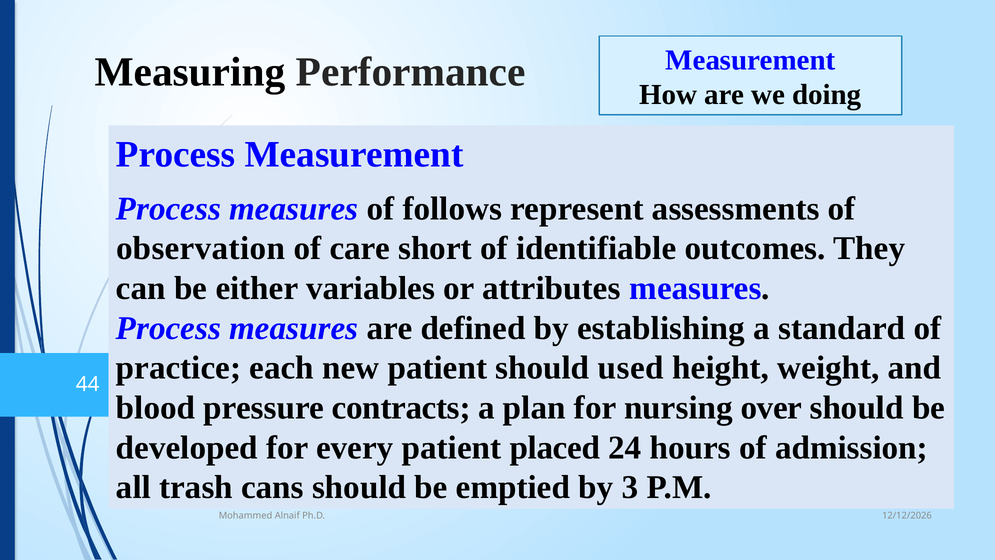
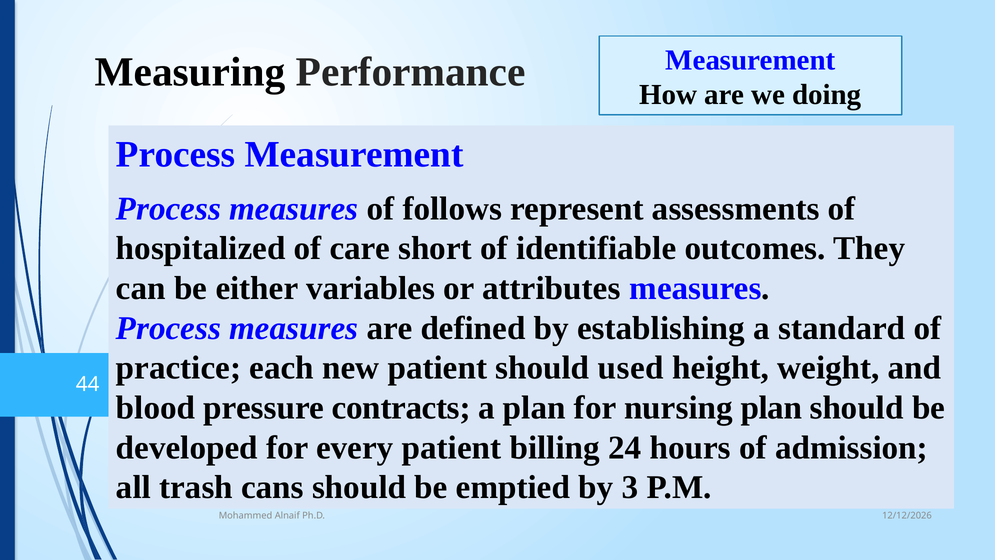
observation: observation -> hospitalized
nursing over: over -> plan
placed: placed -> billing
